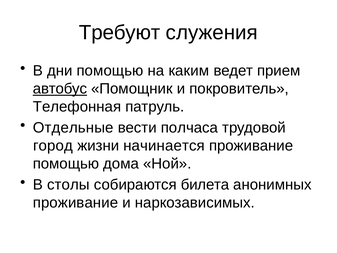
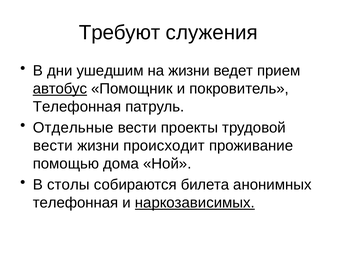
дни помощью: помощью -> ушедшим
на каким: каким -> жизни
полчаса: полчаса -> проекты
город at (53, 146): город -> вести
начинается: начинается -> происходит
проживание at (75, 203): проживание -> телефонная
наркозависимых underline: none -> present
